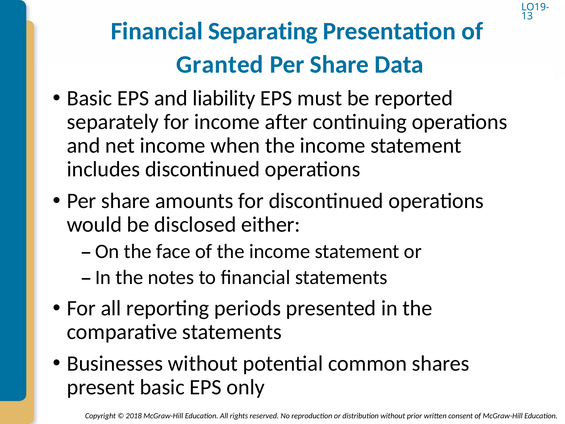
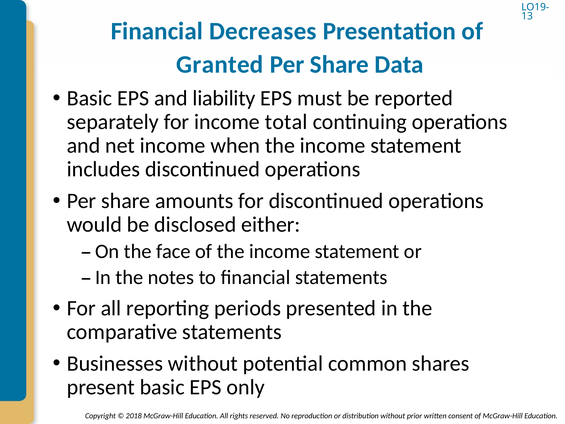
Separating: Separating -> Decreases
after: after -> total
